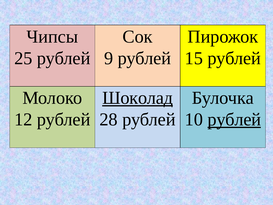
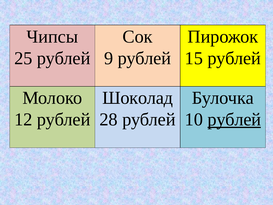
Шоколад underline: present -> none
